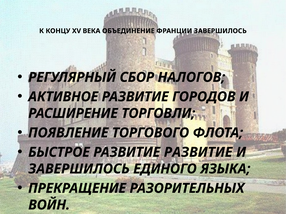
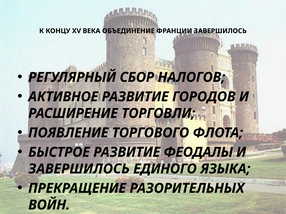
РАЗВИТИЕ РАЗВИТИЕ: РАЗВИТИЕ -> ФЕОДАЛЫ
